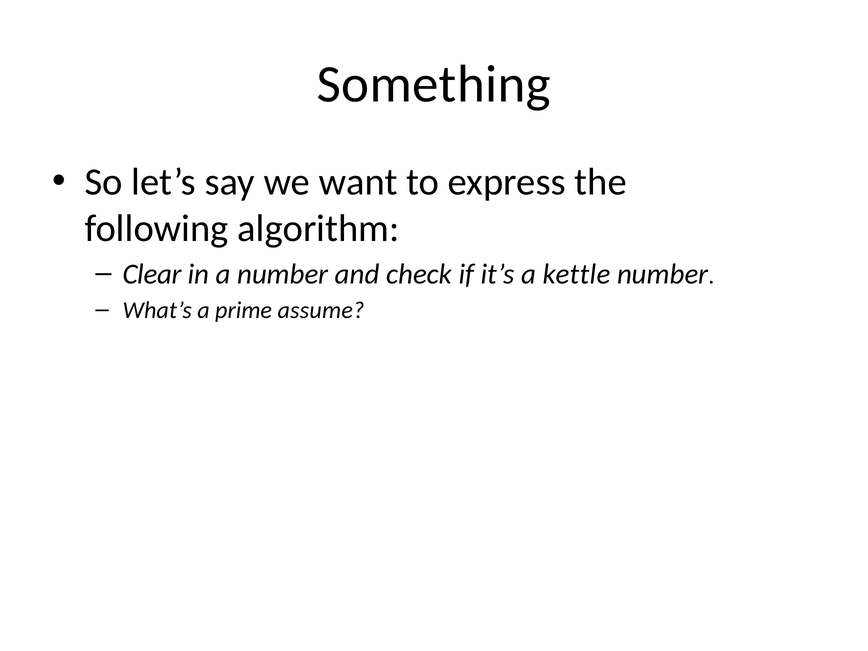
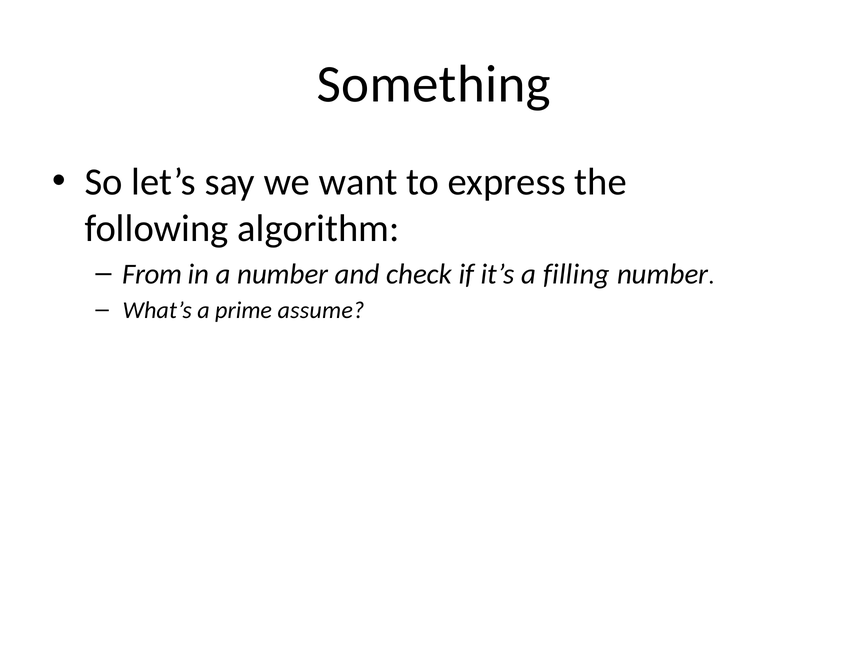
Clear: Clear -> From
kettle: kettle -> filling
